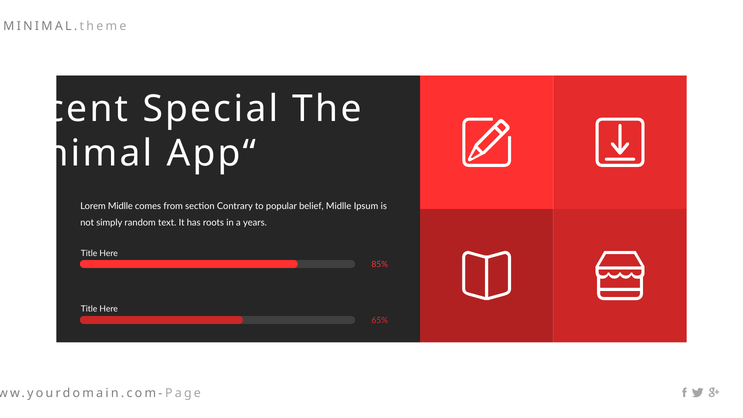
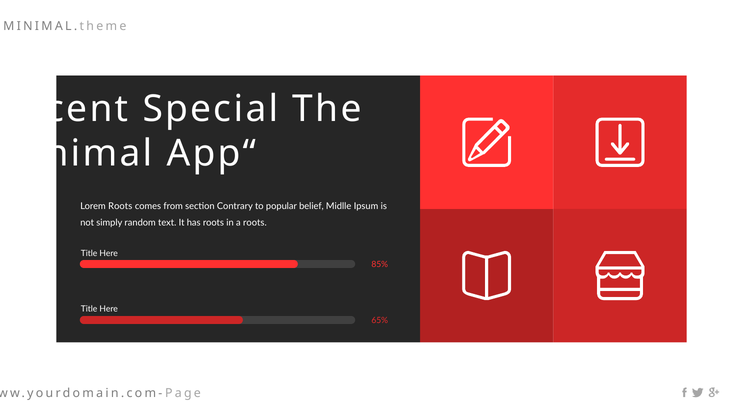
Lorem Midlle: Midlle -> Roots
a years: years -> roots
